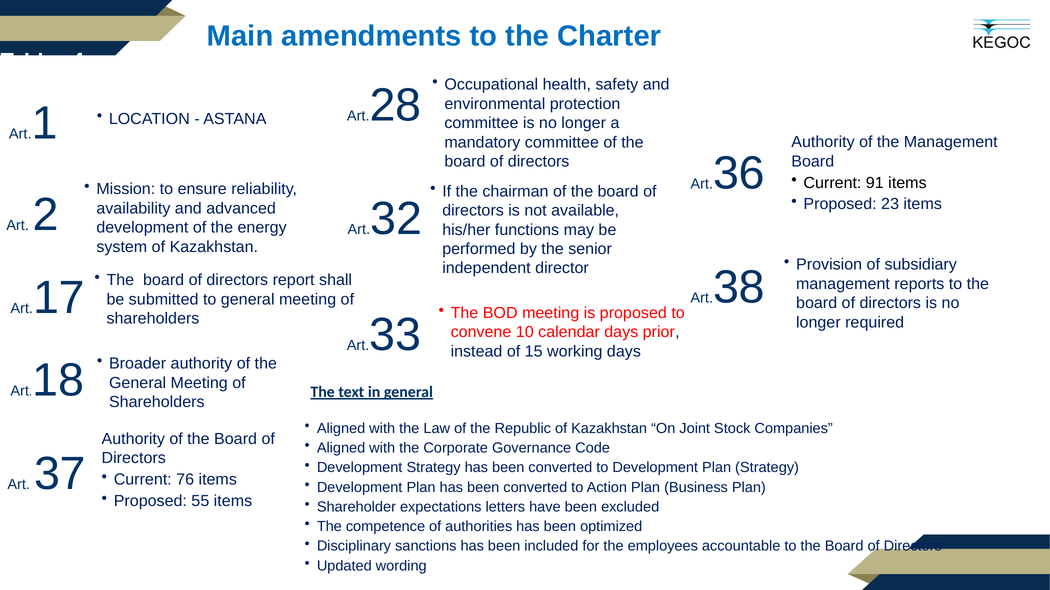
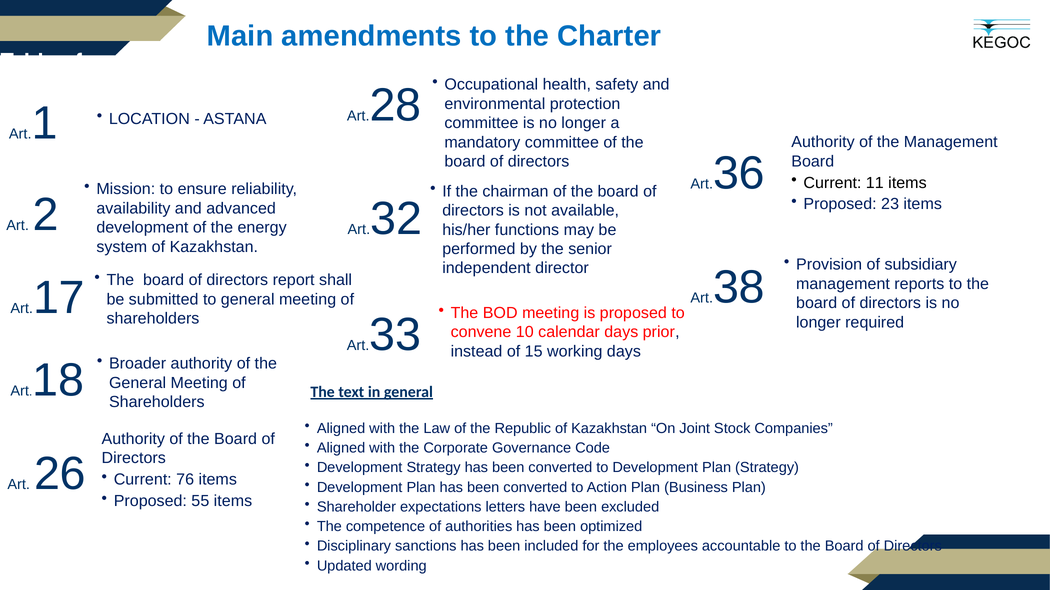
91: 91 -> 11
37: 37 -> 26
